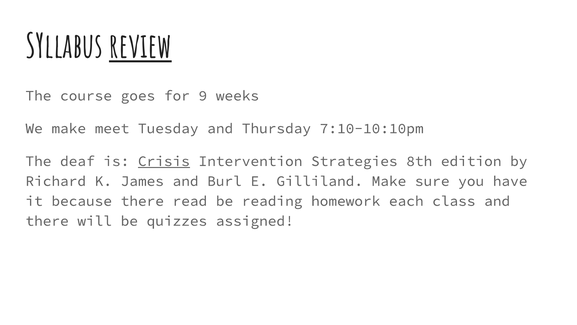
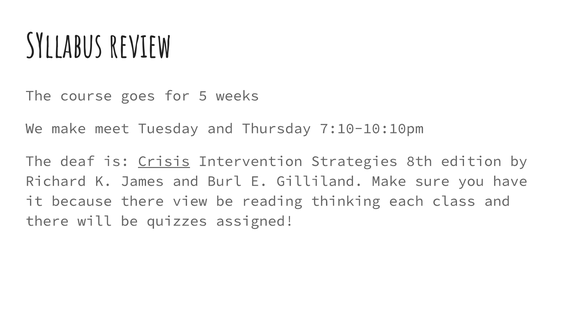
review underline: present -> none
9: 9 -> 5
read: read -> view
homework: homework -> thinking
